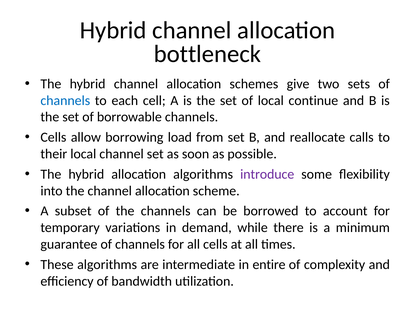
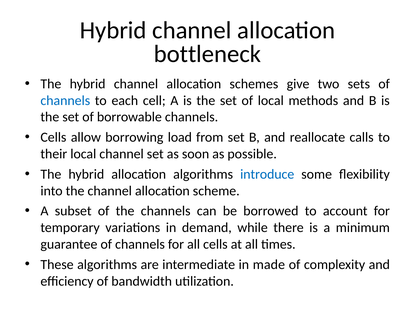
continue: continue -> methods
introduce colour: purple -> blue
entire: entire -> made
